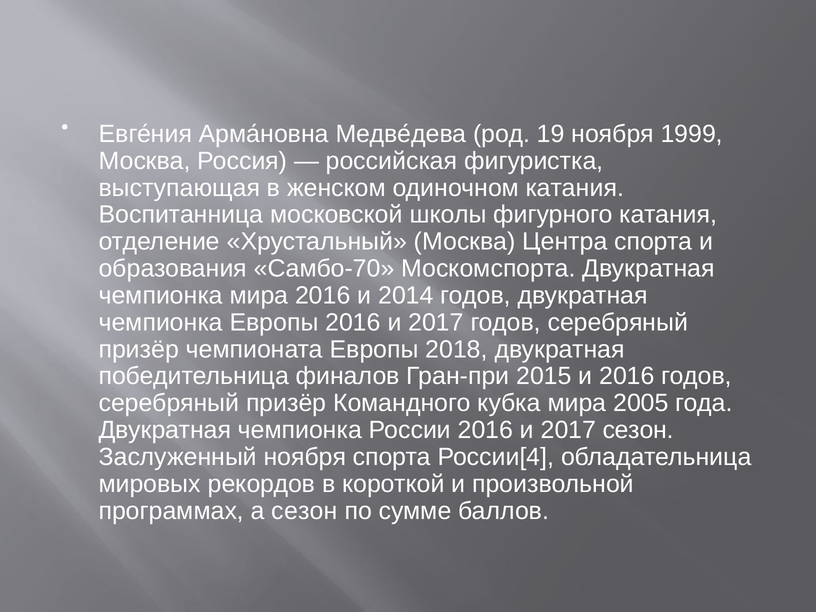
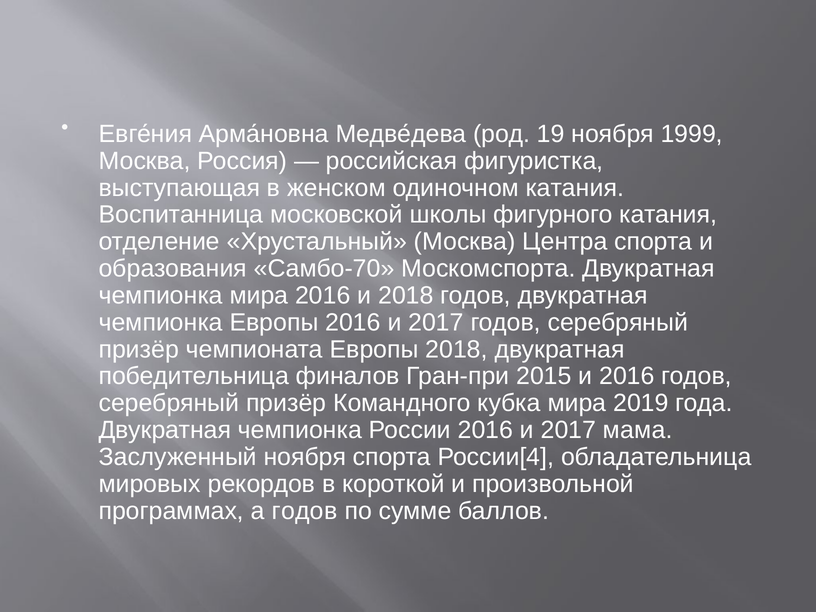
и 2014: 2014 -> 2018
2005: 2005 -> 2019
2017 сезон: сезон -> мама
а сезон: сезон -> годов
